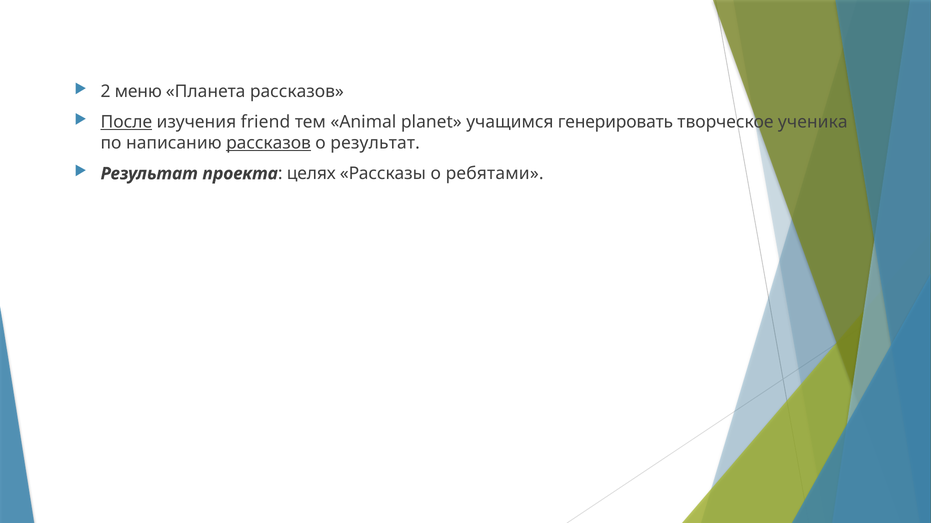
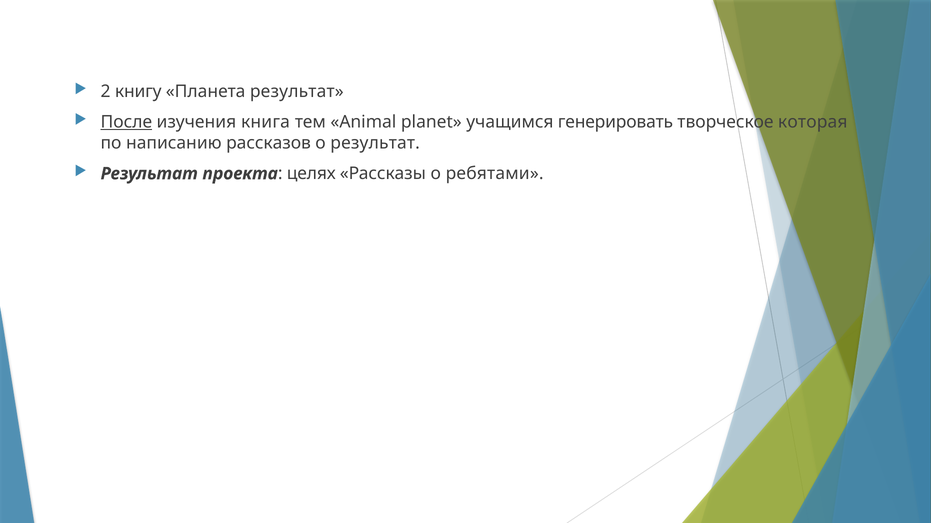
меню: меню -> книгу
Планета рассказов: рассказов -> результат
friend: friend -> книга
ученика: ученика -> которая
рассказов at (269, 143) underline: present -> none
